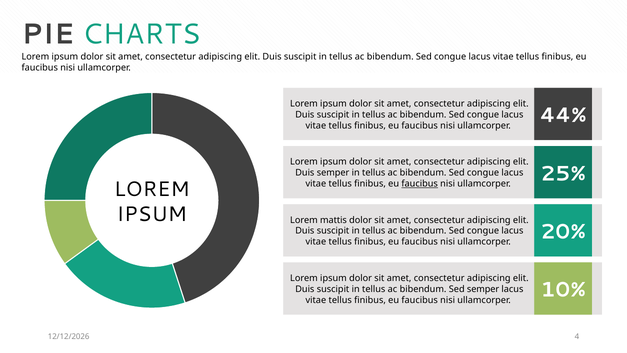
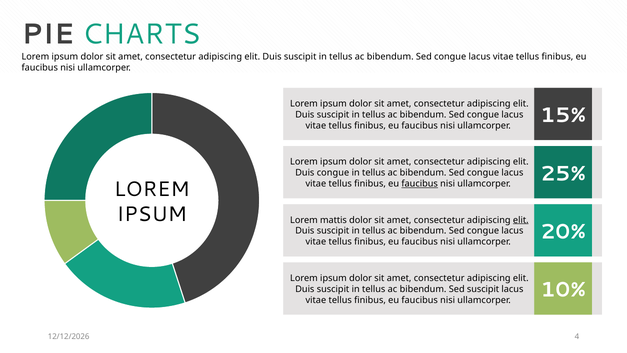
44%: 44% -> 15%
Duis semper: semper -> congue
elit at (521, 220) underline: none -> present
Sed semper: semper -> suscipit
